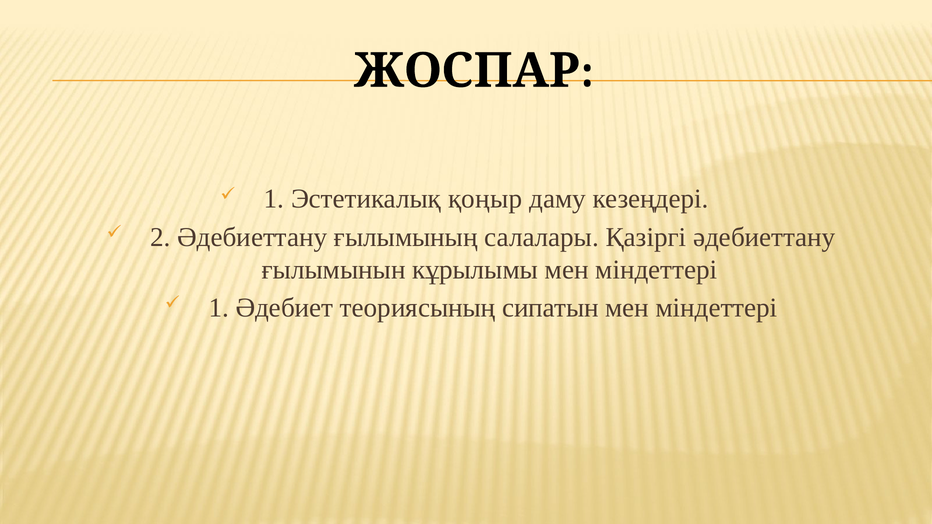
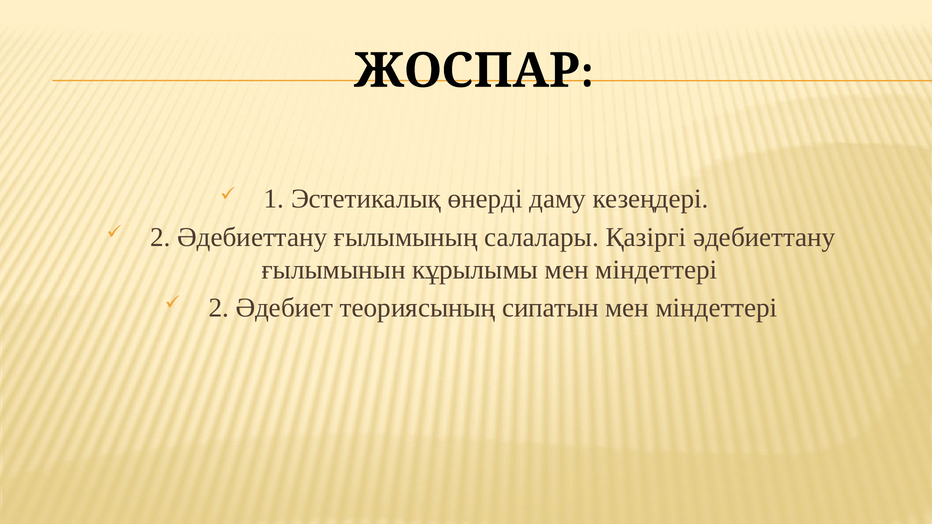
қоңыр: қоңыр -> өнерді
1 at (219, 308): 1 -> 2
